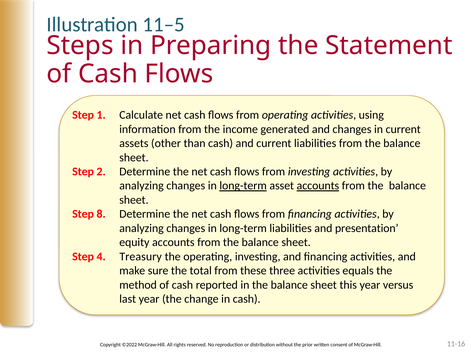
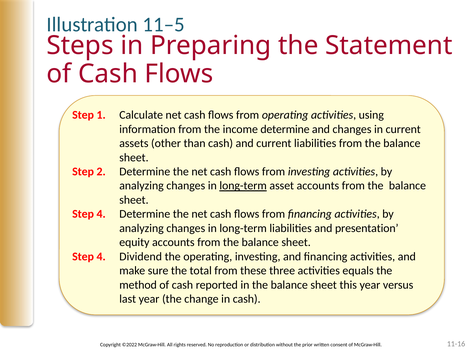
income generated: generated -> determine
accounts at (318, 185) underline: present -> none
8 at (101, 214): 8 -> 4
Treasury: Treasury -> Dividend
